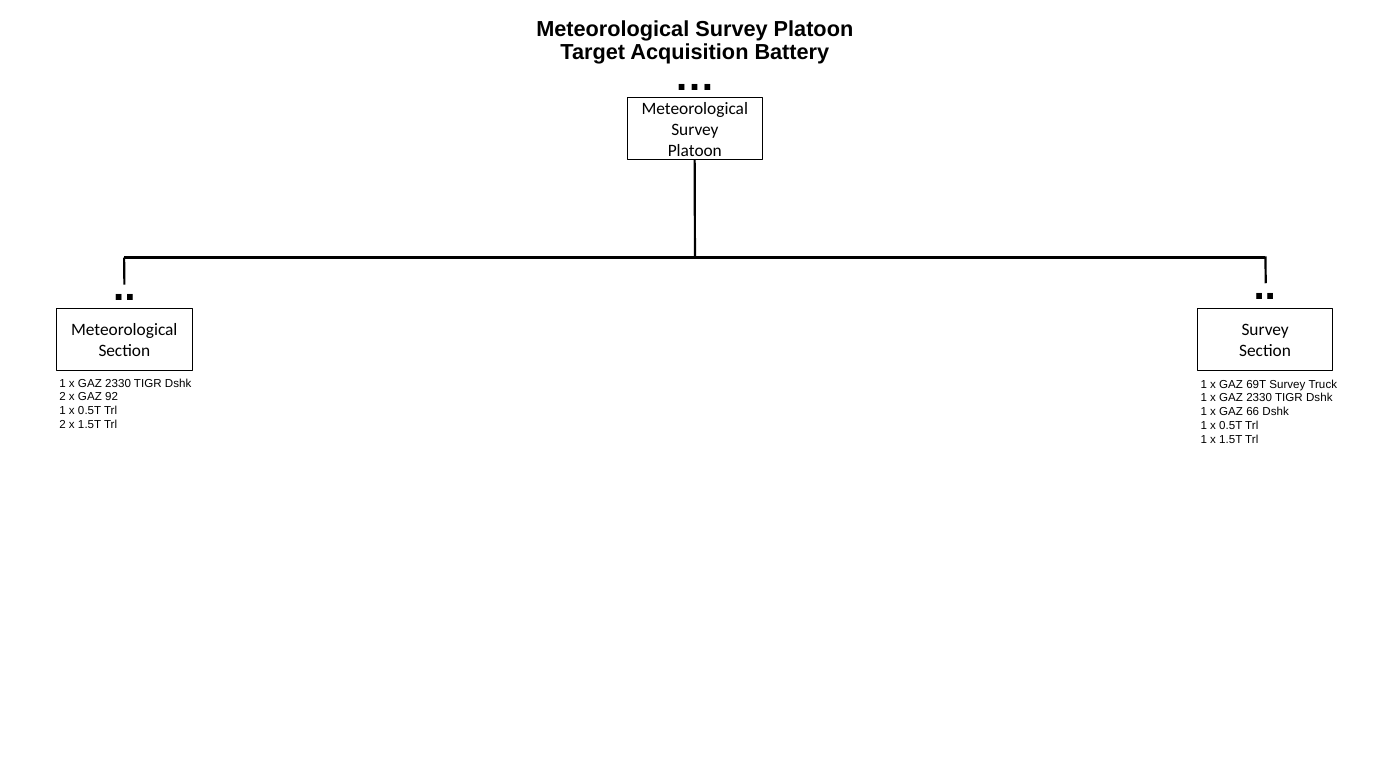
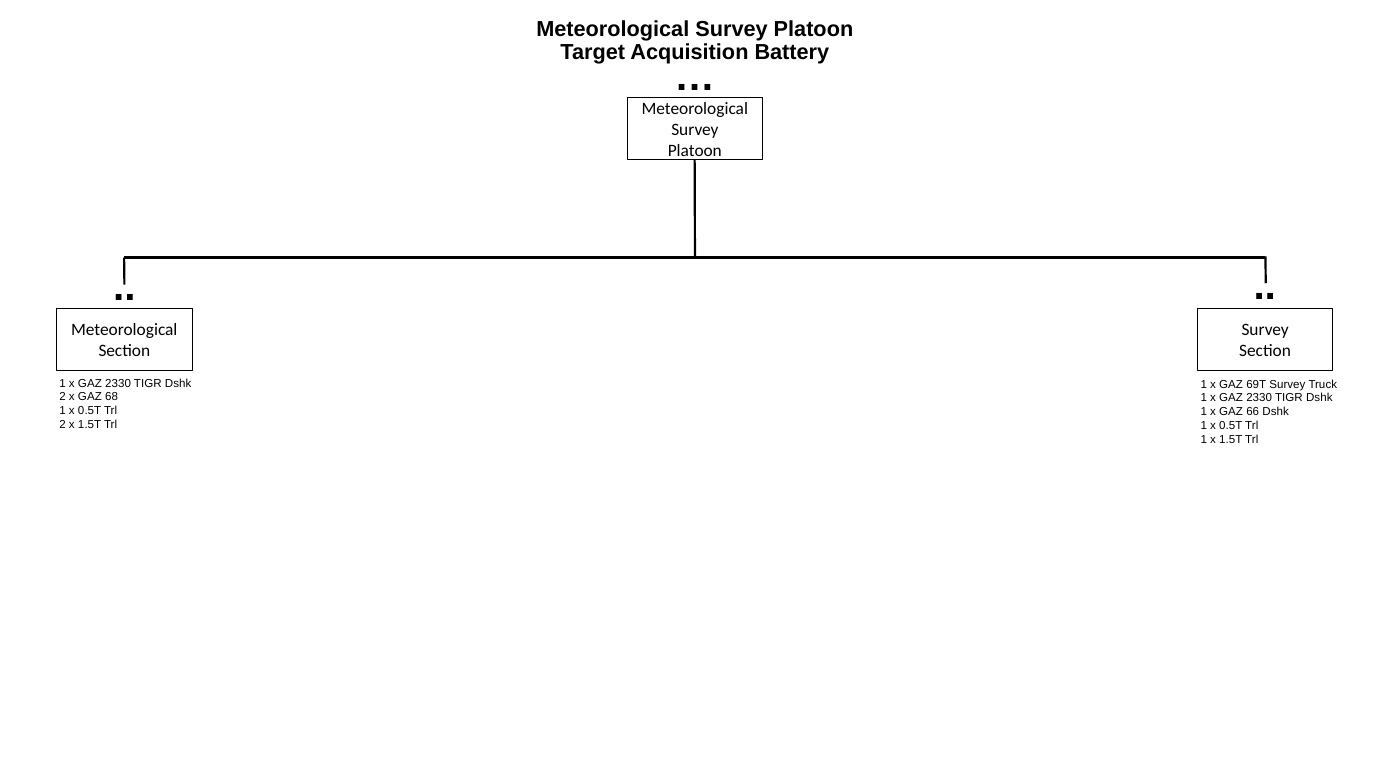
92: 92 -> 68
